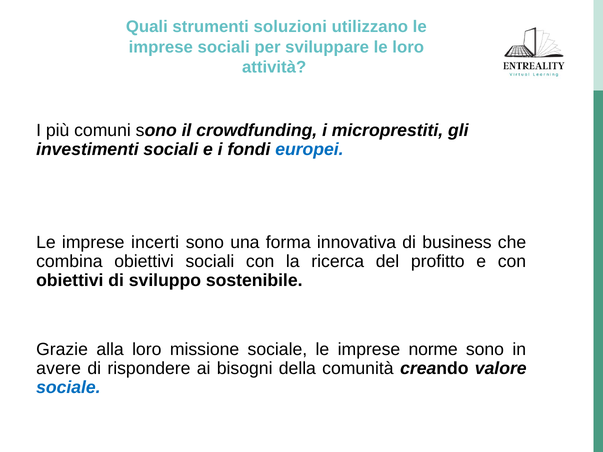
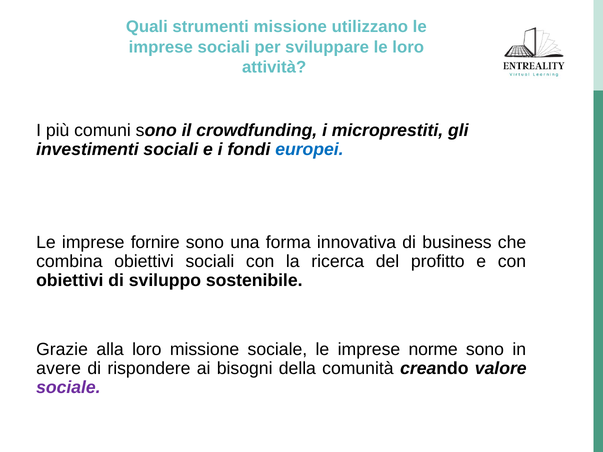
strumenti soluzioni: soluzioni -> missione
incerti: incerti -> fornire
sociale at (68, 388) colour: blue -> purple
